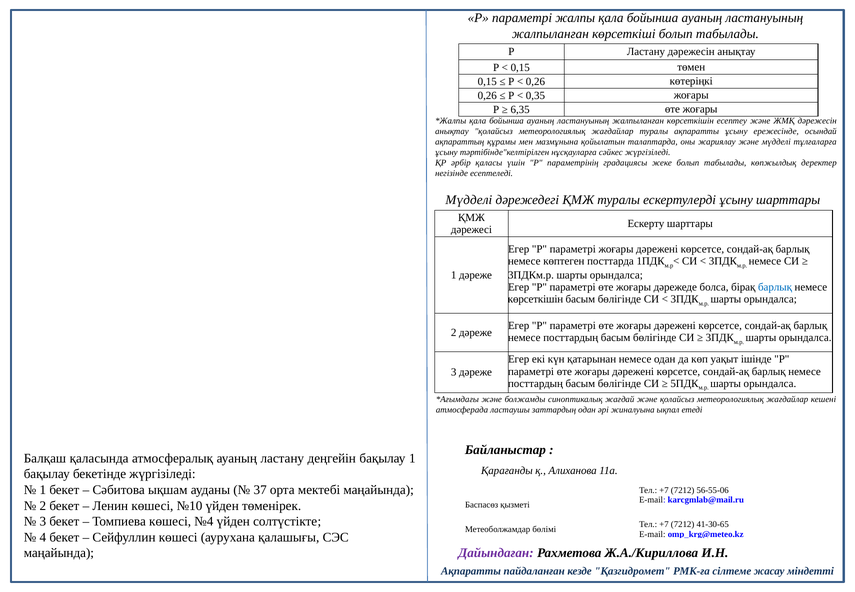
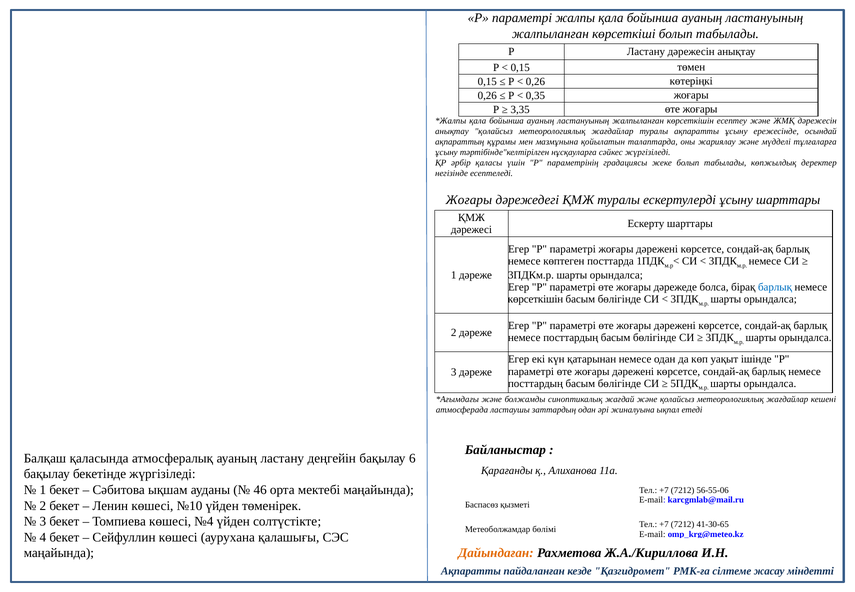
6,35: 6,35 -> 3,35
Мүдделі at (469, 200): Мүдделі -> Жоғары
бақылау 1: 1 -> 6
37: 37 -> 46
Дайындаған colour: purple -> orange
